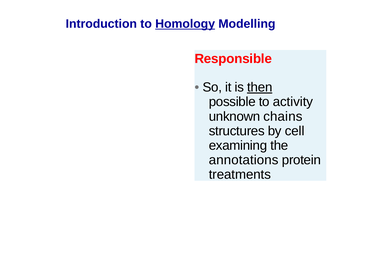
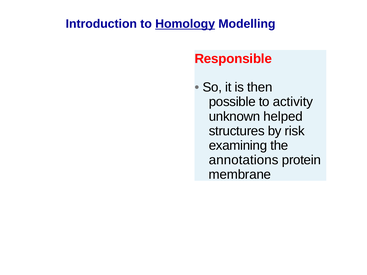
then underline: present -> none
chains: chains -> helped
cell: cell -> risk
treatments: treatments -> membrane
